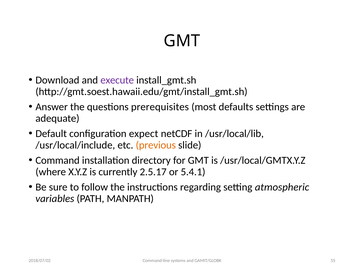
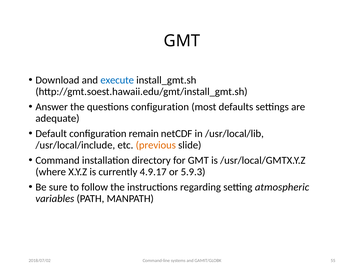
execute colour: purple -> blue
questions prerequisites: prerequisites -> configuration
expect: expect -> remain
2.5.17: 2.5.17 -> 4.9.17
5.4.1: 5.4.1 -> 5.9.3
